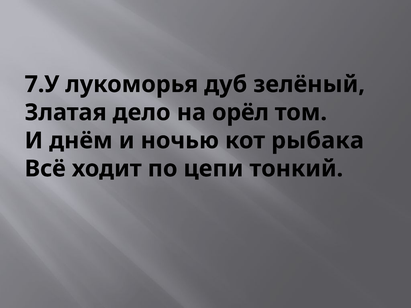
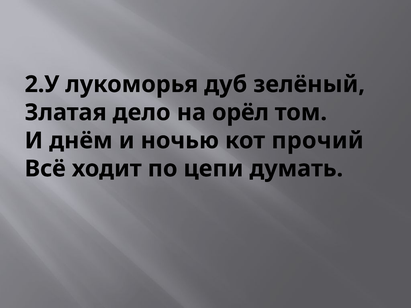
7.У: 7.У -> 2.У
рыбака: рыбака -> прочий
тонкий: тонкий -> думать
